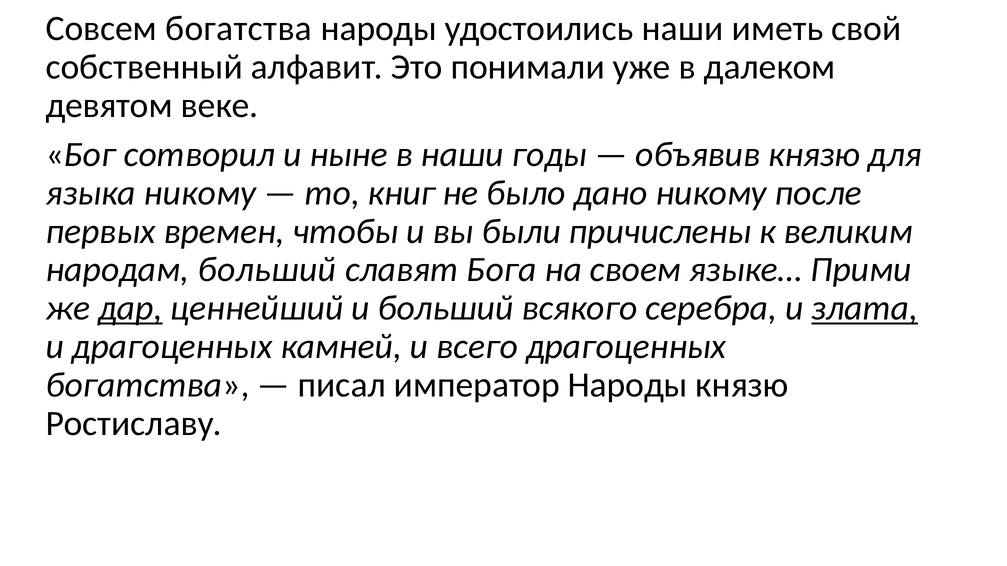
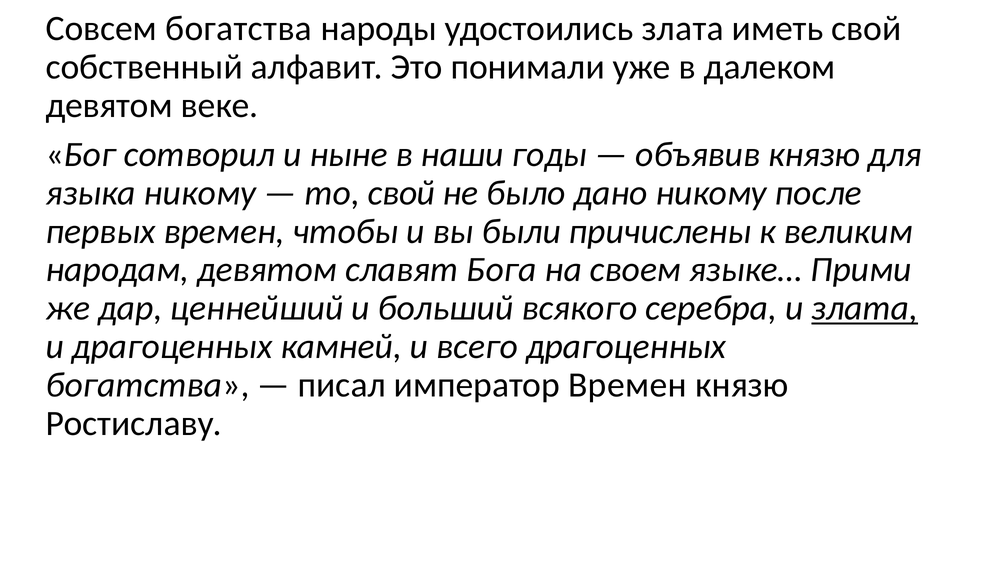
удостоились наши: наши -> злата
то книг: книг -> свой
народам больший: больший -> девятом
дар underline: present -> none
император Народы: Народы -> Времен
